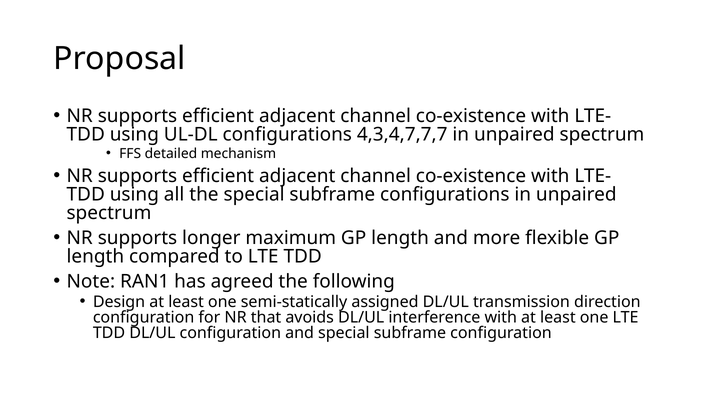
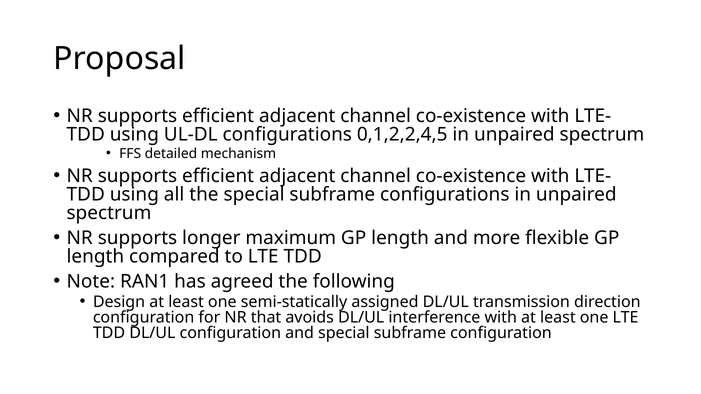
4,3,4,7,7,7: 4,3,4,7,7,7 -> 0,1,2,2,4,5
